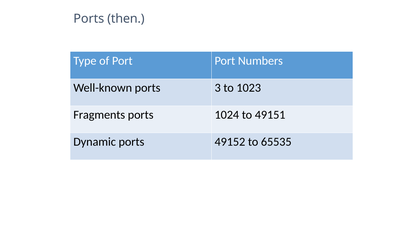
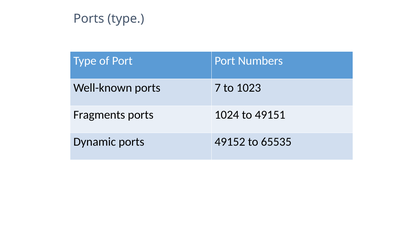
Ports then: then -> type
3: 3 -> 7
